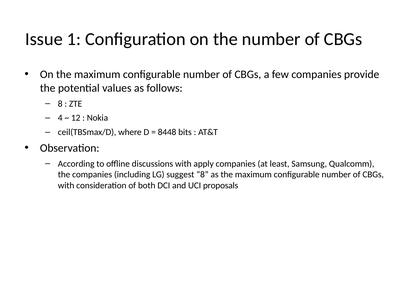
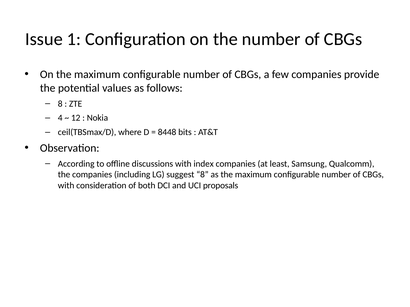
apply: apply -> index
